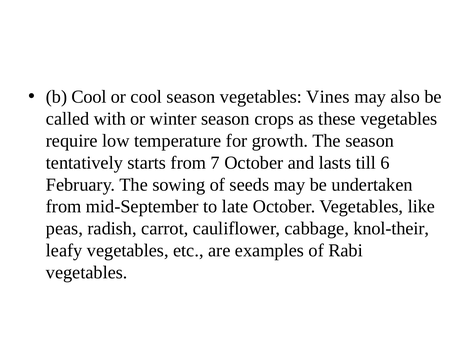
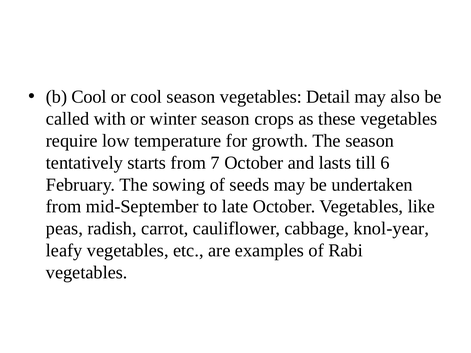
Vines: Vines -> Detail
knol-their: knol-their -> knol-year
